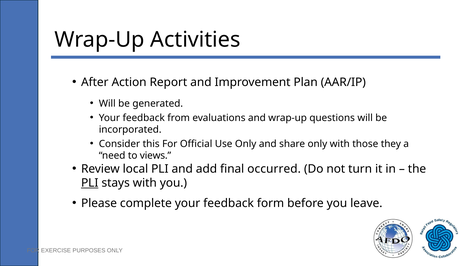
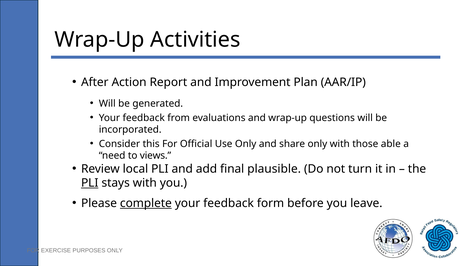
they: they -> able
occurred: occurred -> plausible
complete underline: none -> present
